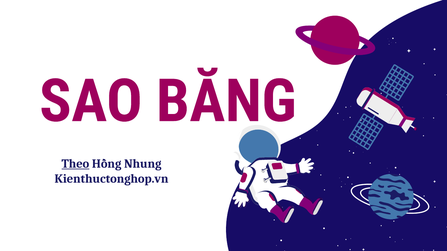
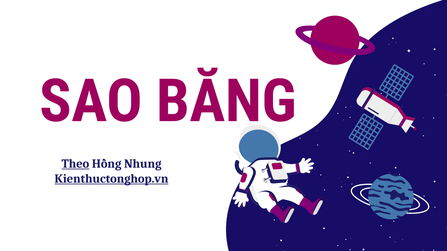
Kienthuctonghop.vn underline: none -> present
